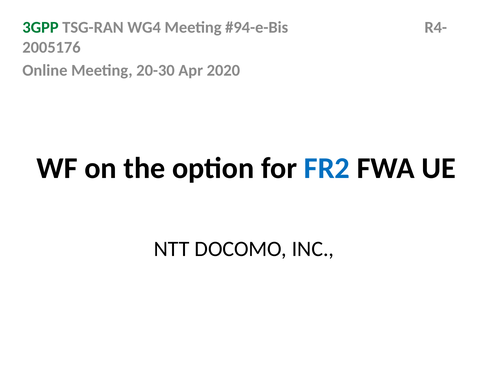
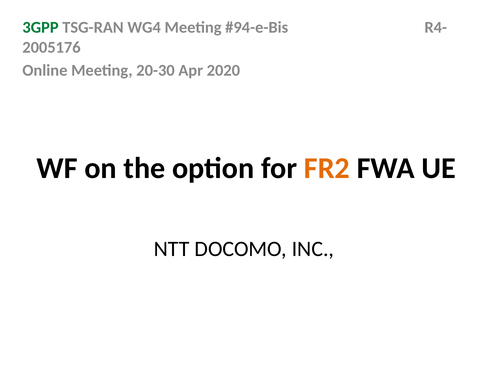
FR2 colour: blue -> orange
